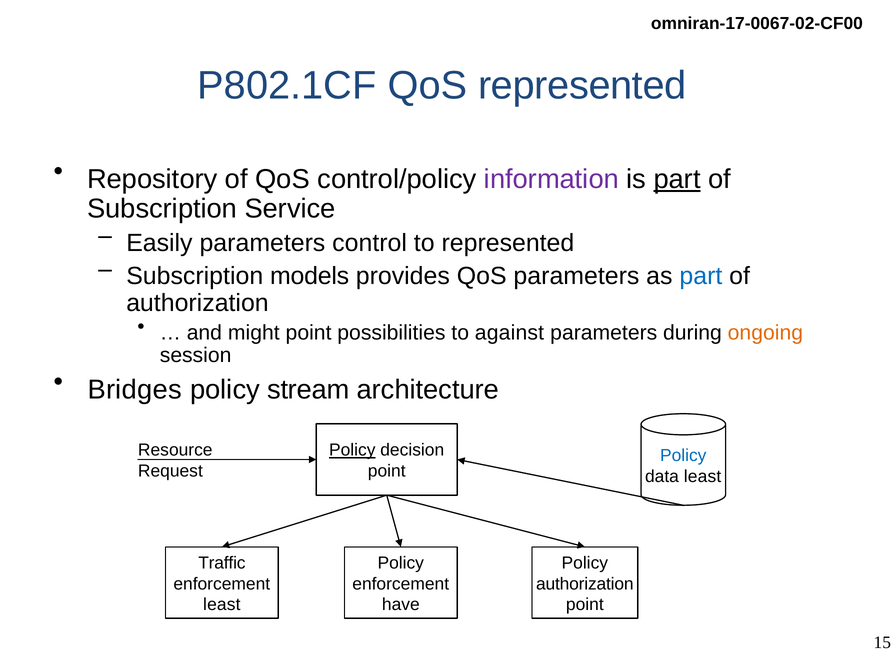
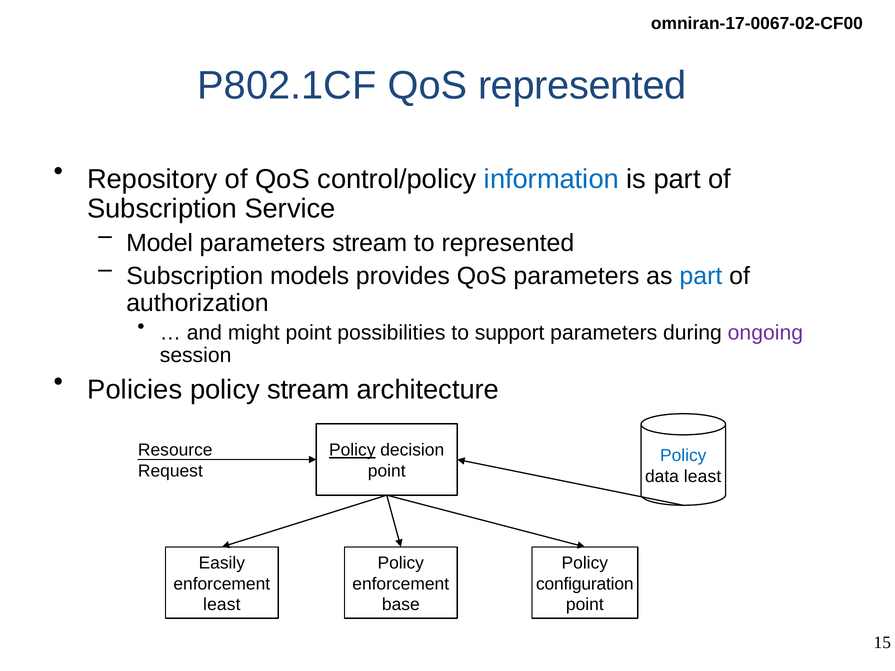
information colour: purple -> blue
part at (677, 179) underline: present -> none
Easily: Easily -> Model
parameters control: control -> stream
against: against -> support
ongoing colour: orange -> purple
Bridges: Bridges -> Policies
Traffic: Traffic -> Easily
authorization at (585, 584): authorization -> configuration
have: have -> base
